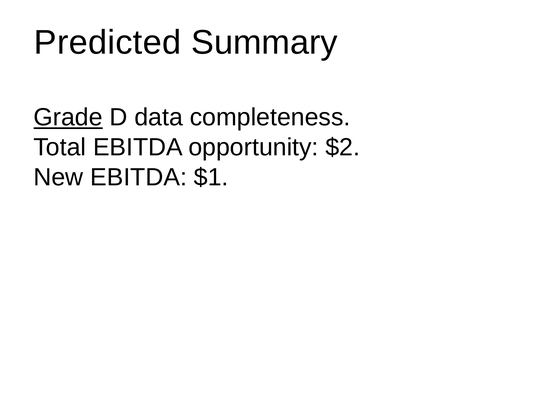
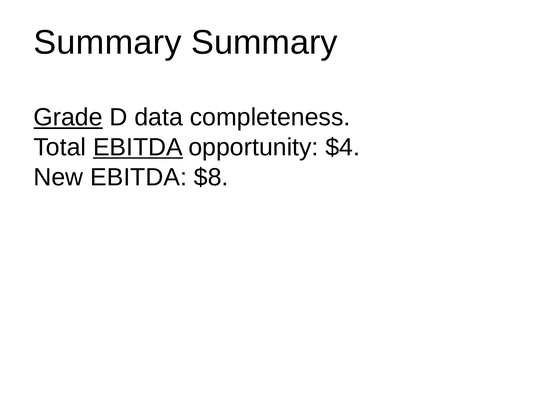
Predicted at (108, 43): Predicted -> Summary
EBITDA at (138, 147) underline: none -> present
$2: $2 -> $4
$1: $1 -> $8
